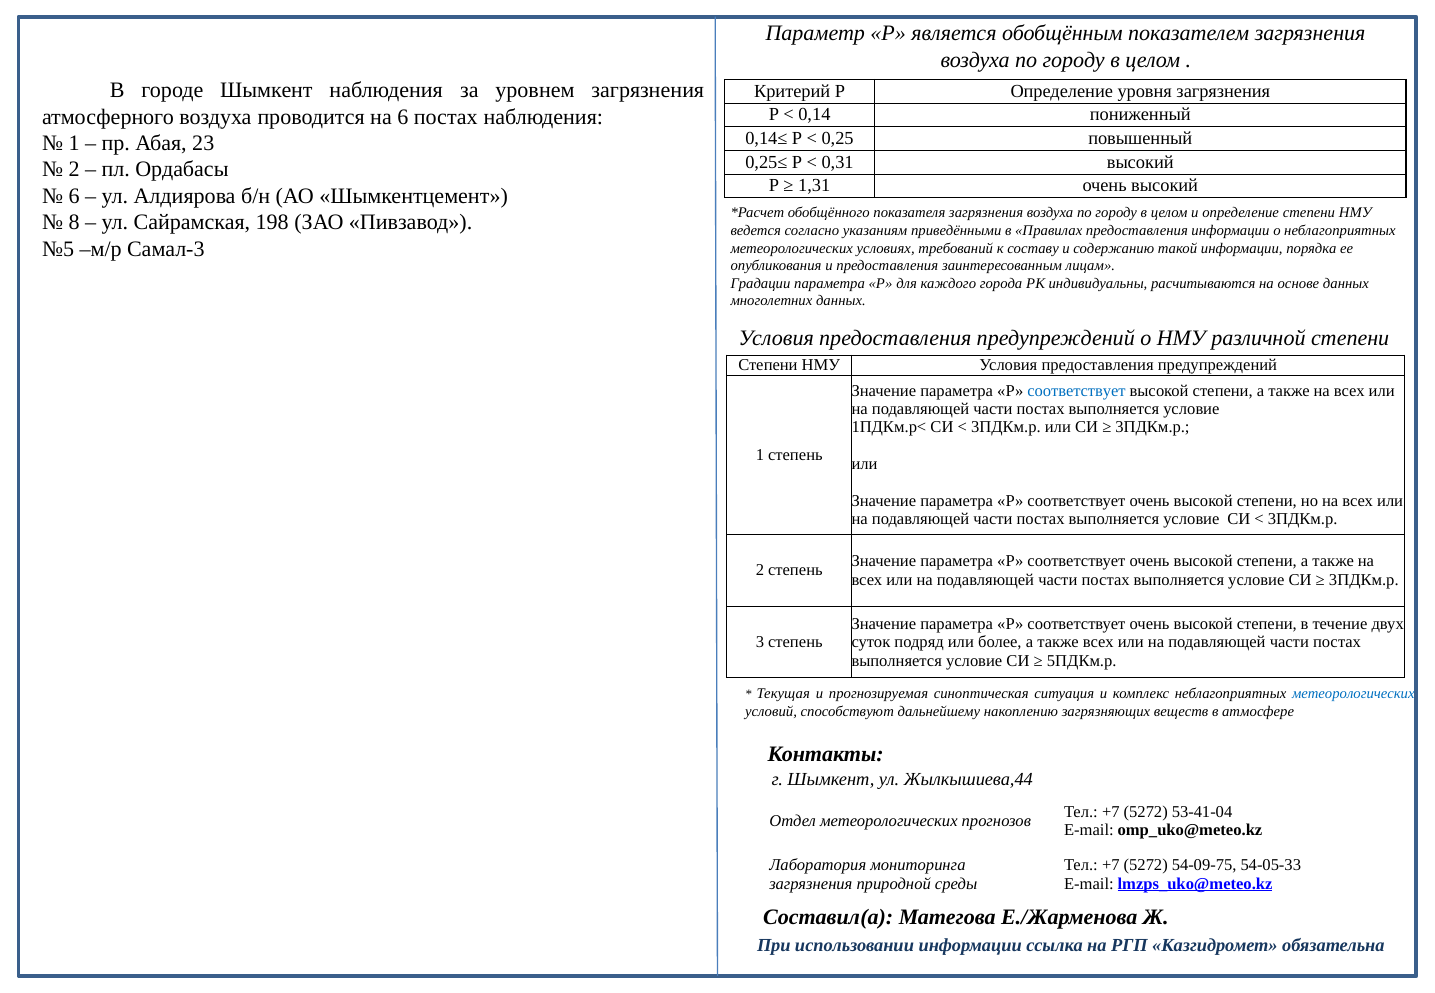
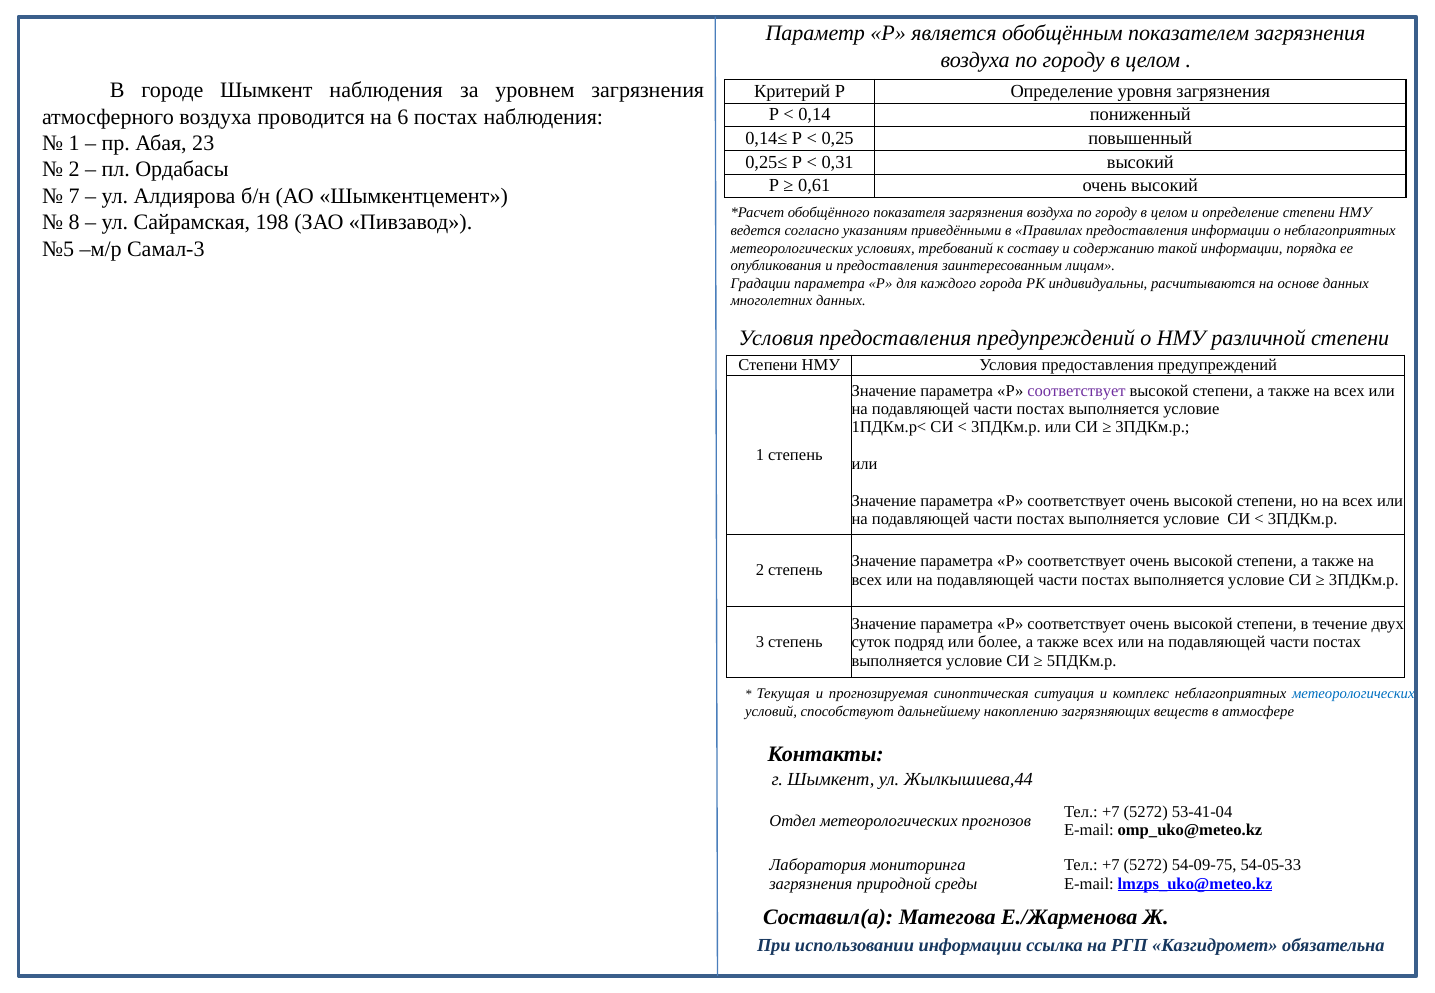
1,31: 1,31 -> 0,61
6 at (74, 196): 6 -> 7
соответствует at (1076, 391) colour: blue -> purple
